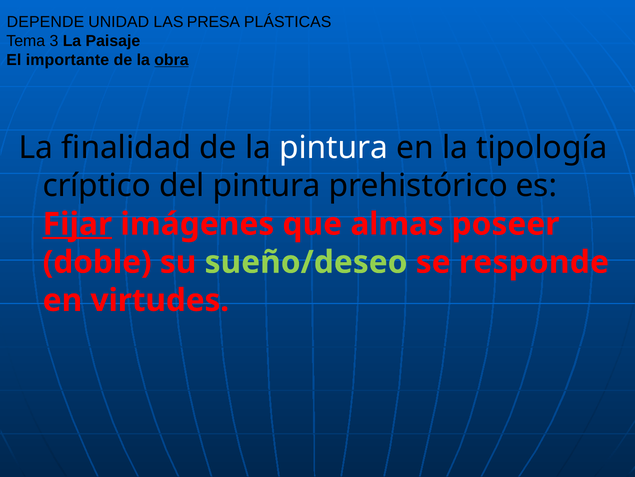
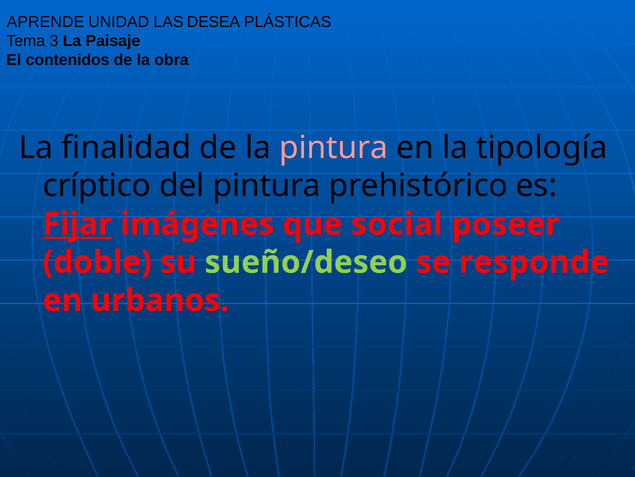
DEPENDE: DEPENDE -> APRENDE
PRESA: PRESA -> DESEA
importante: importante -> contenidos
obra underline: present -> none
pintura at (334, 148) colour: white -> pink
almas: almas -> social
virtudes: virtudes -> urbanos
